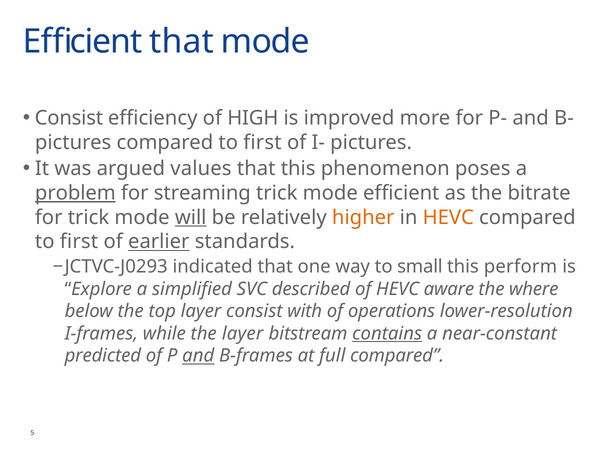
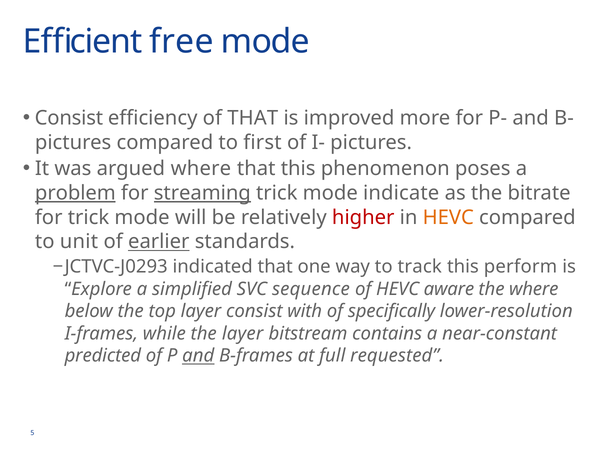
Efficient that: that -> free
of HIGH: HIGH -> THAT
argued values: values -> where
streaming underline: none -> present
mode efficient: efficient -> indicate
will underline: present -> none
higher colour: orange -> red
first at (79, 242): first -> unit
small: small -> track
described: described -> sequence
operations: operations -> specifically
contains underline: present -> none
full compared: compared -> requested
